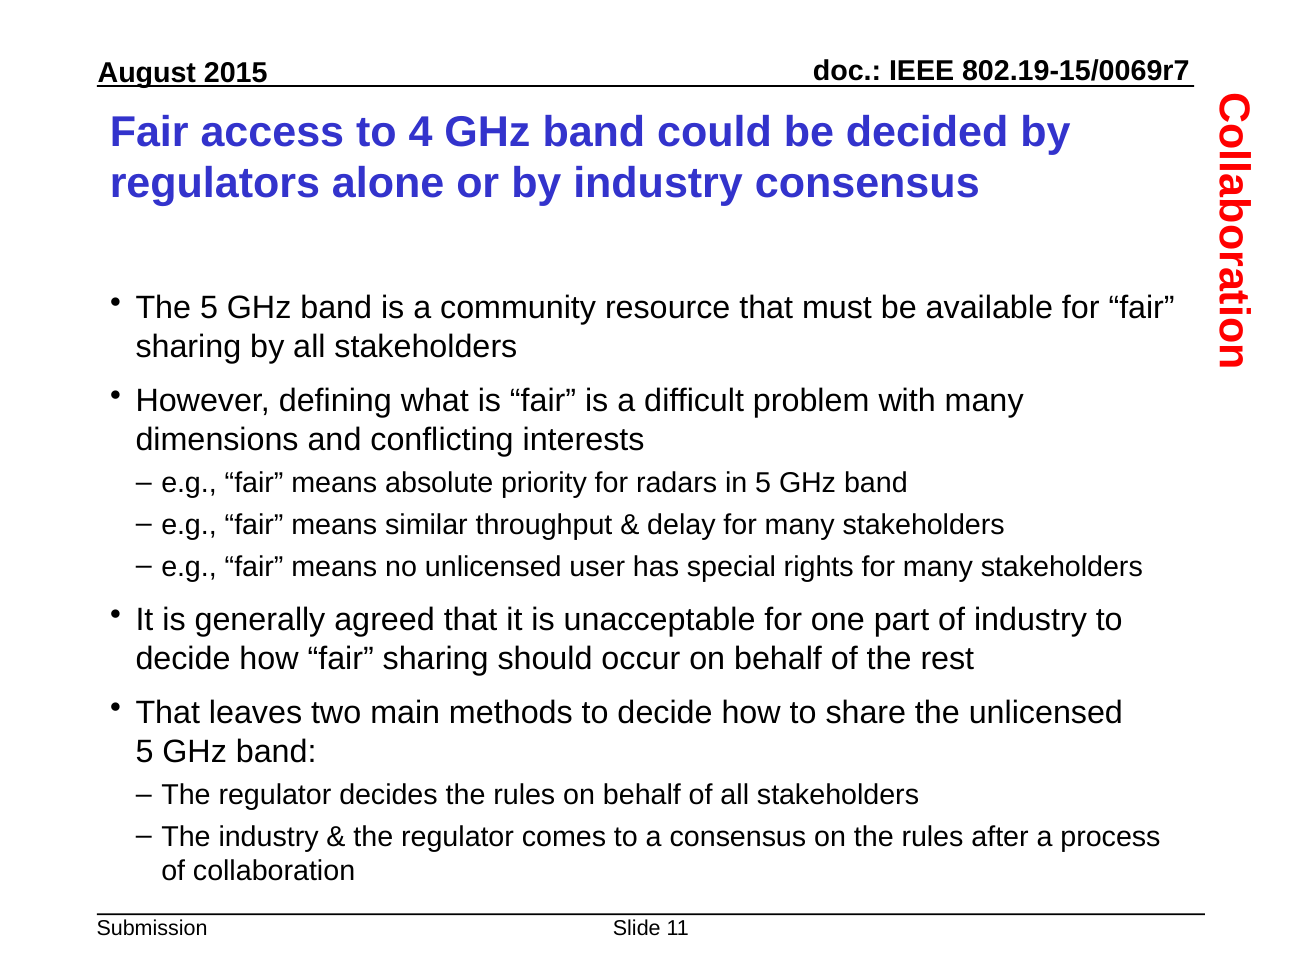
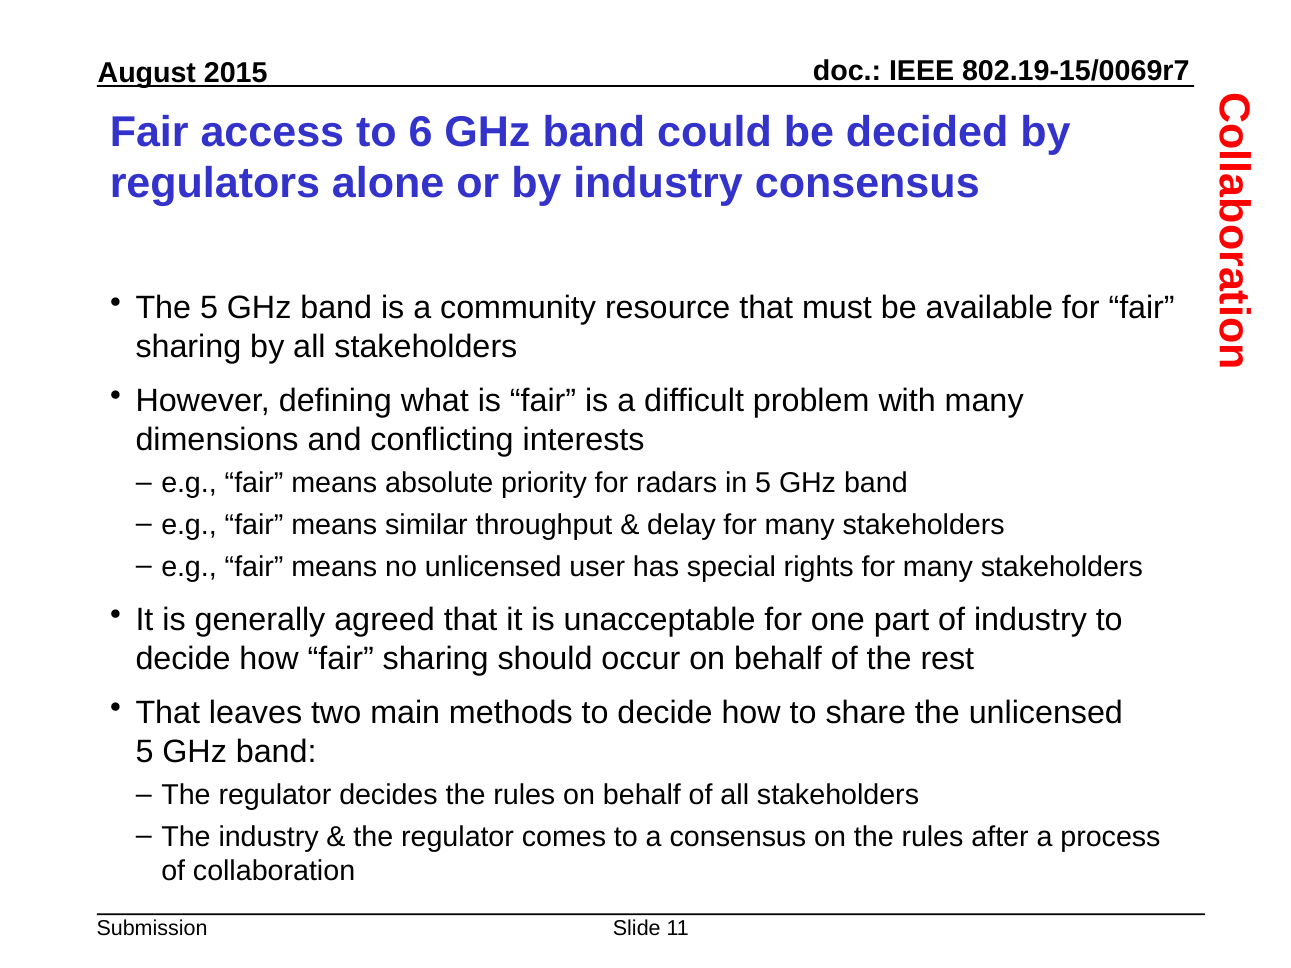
4: 4 -> 6
